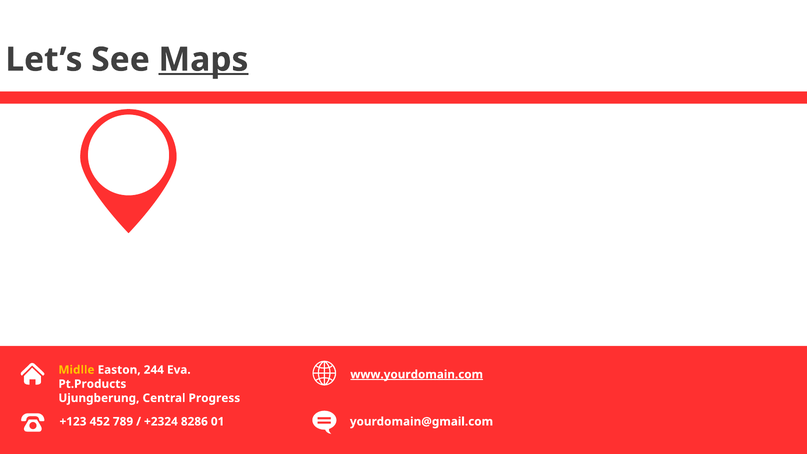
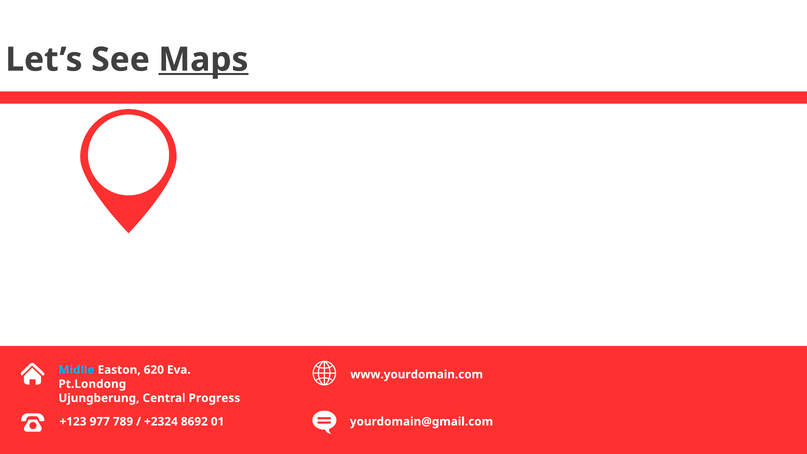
Midlle colour: yellow -> light blue
244: 244 -> 620
www.yourdomain.com underline: present -> none
Pt.Products: Pt.Products -> Pt.Londong
452: 452 -> 977
8286: 8286 -> 8692
